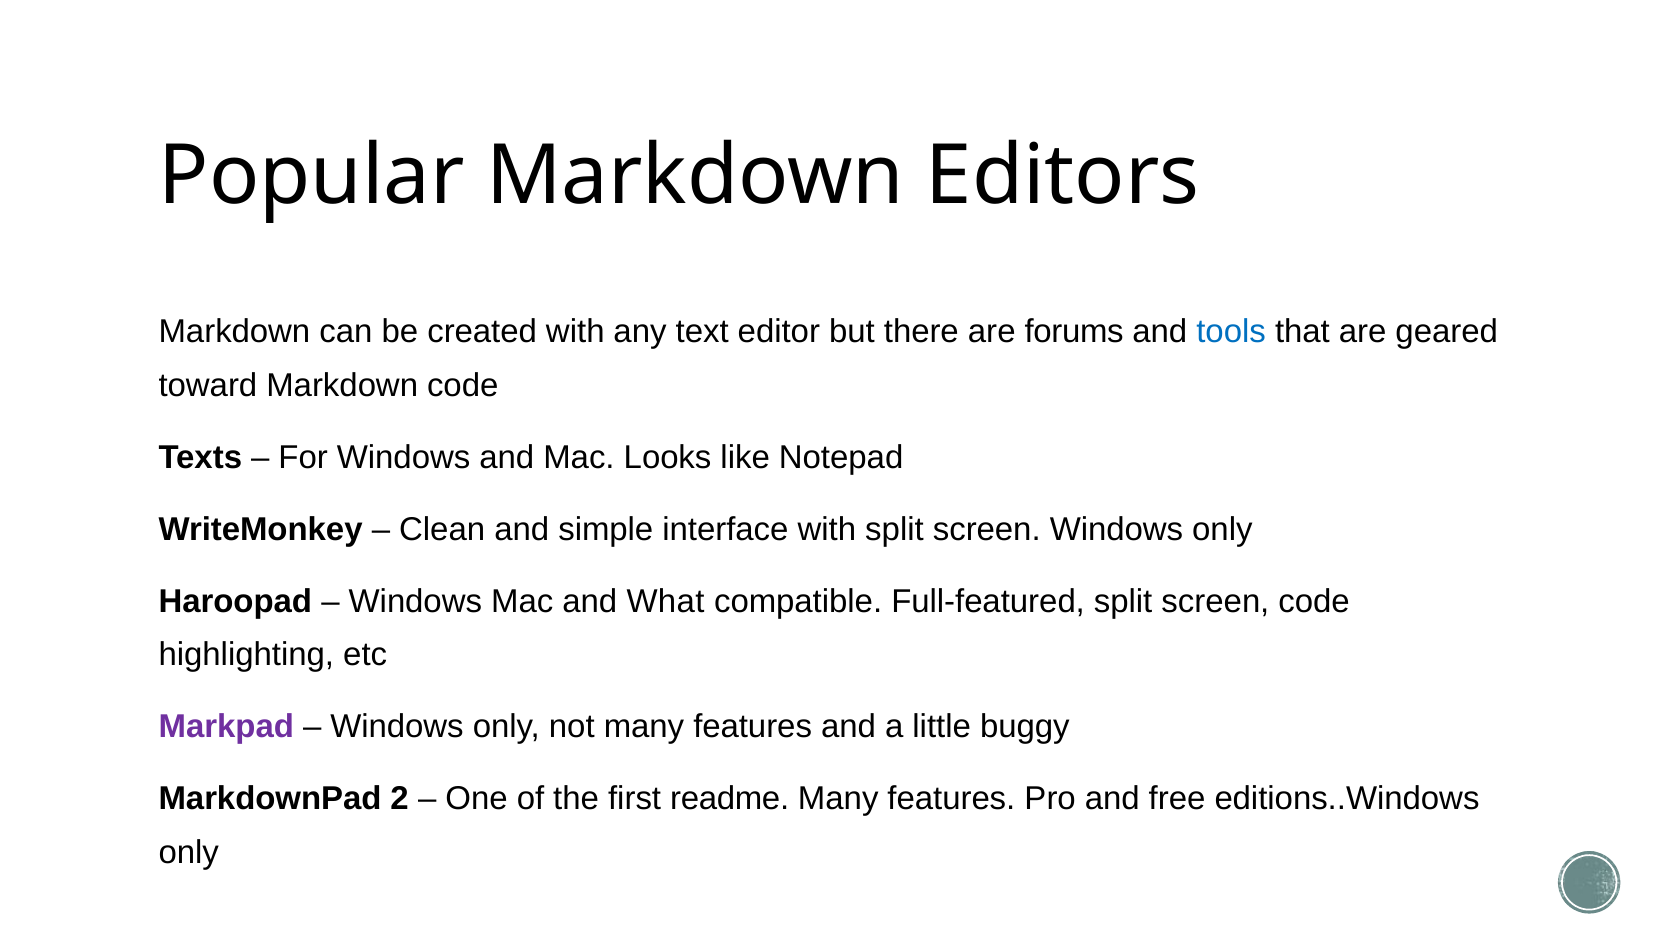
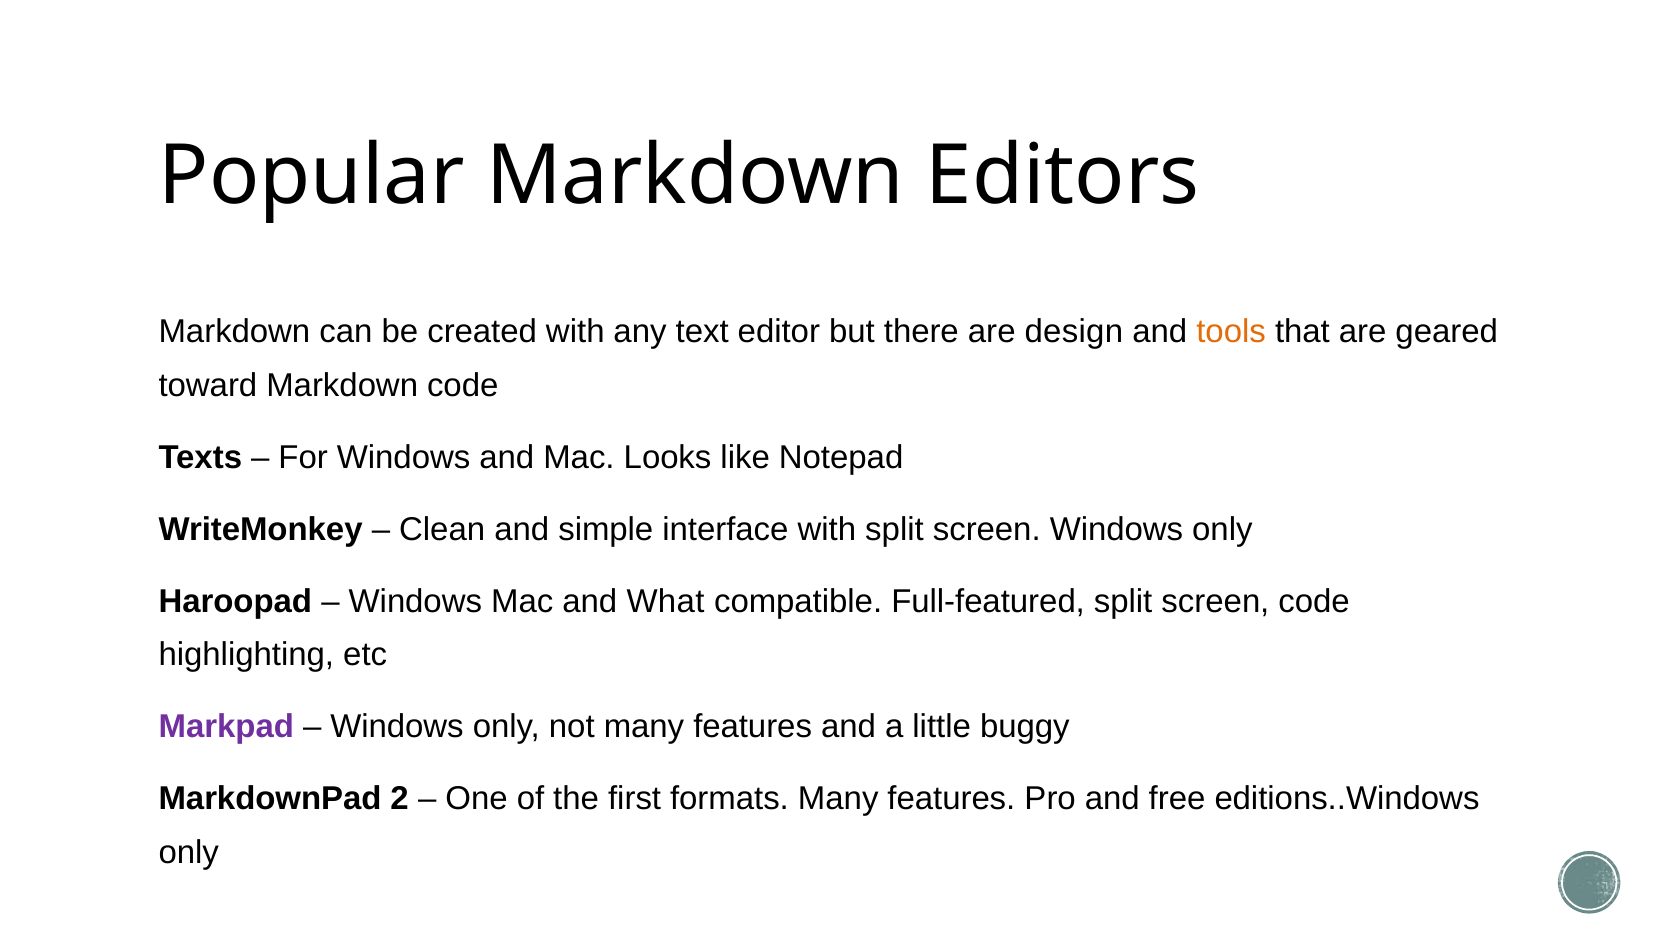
forums: forums -> design
tools colour: blue -> orange
readme: readme -> formats
